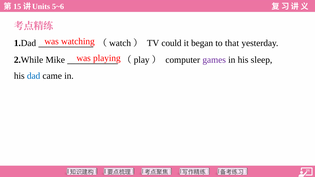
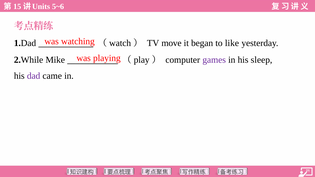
could: could -> move
that: that -> like
dad colour: blue -> purple
